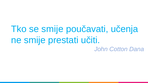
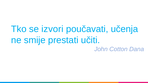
se smije: smije -> izvori
